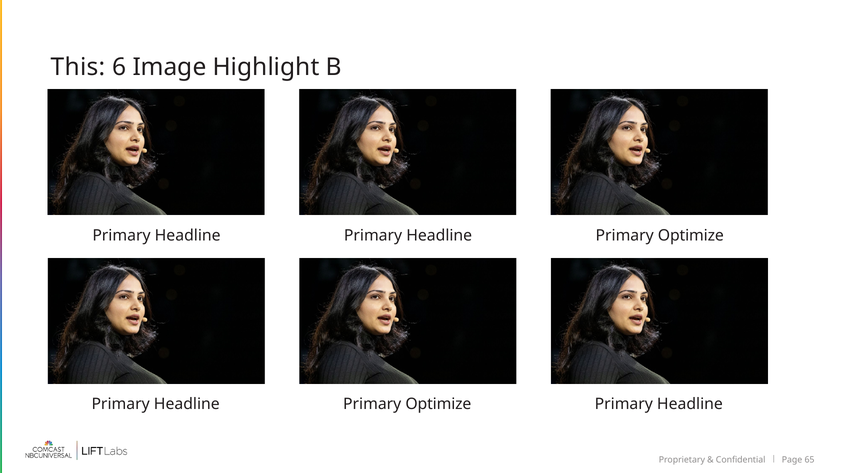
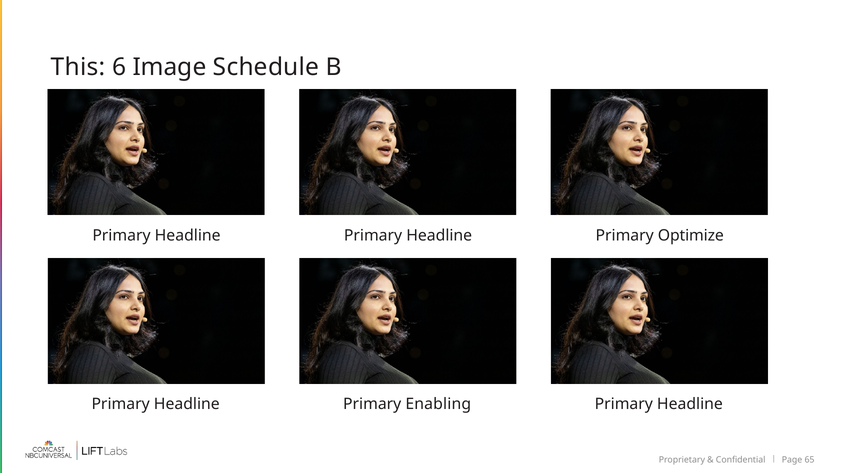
Highlight: Highlight -> Schedule
Optimize at (438, 404): Optimize -> Enabling
